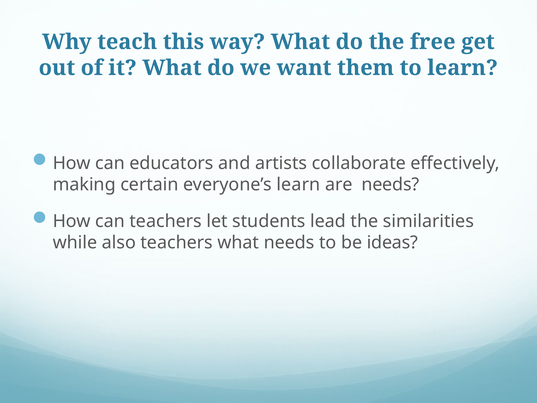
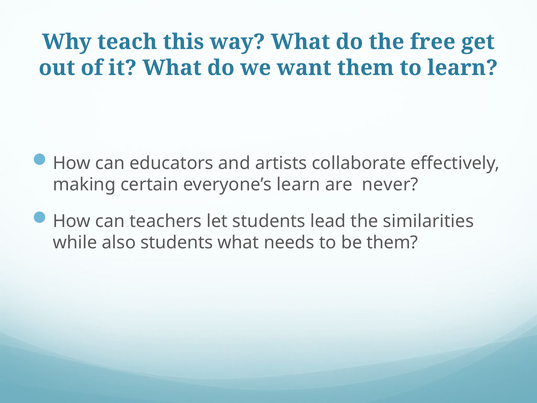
are needs: needs -> never
also teachers: teachers -> students
be ideas: ideas -> them
